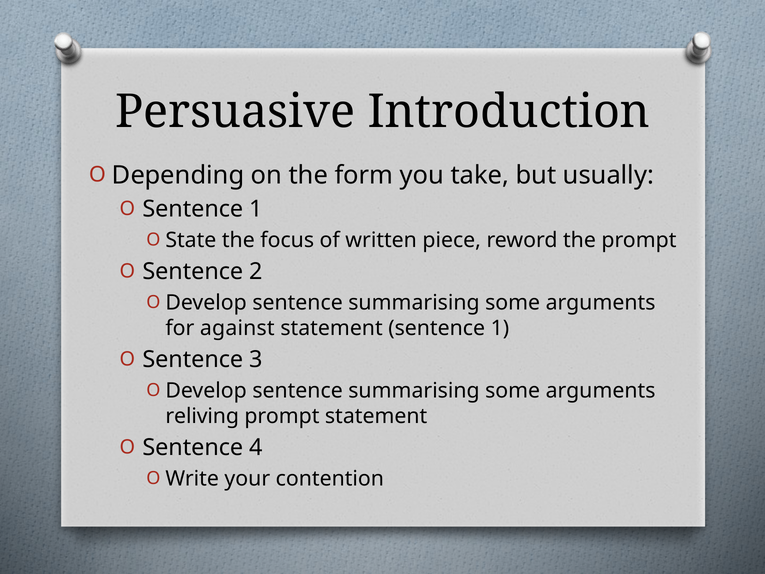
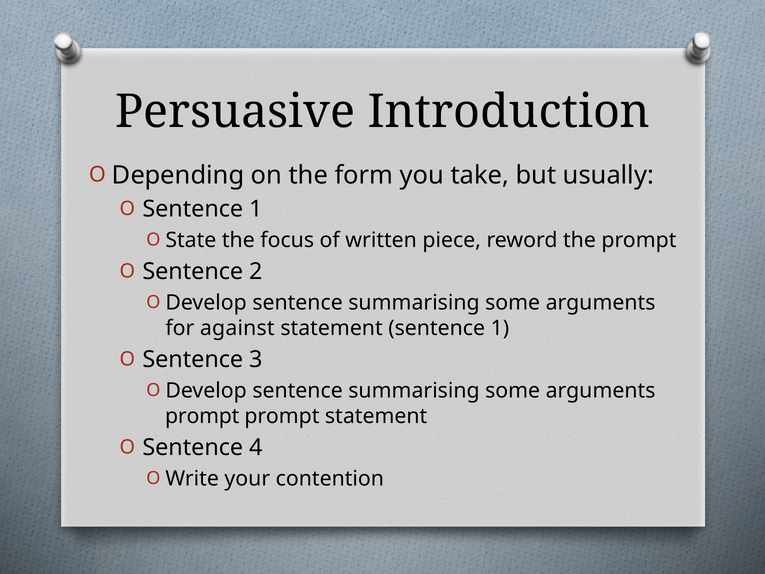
reliving at (202, 416): reliving -> prompt
